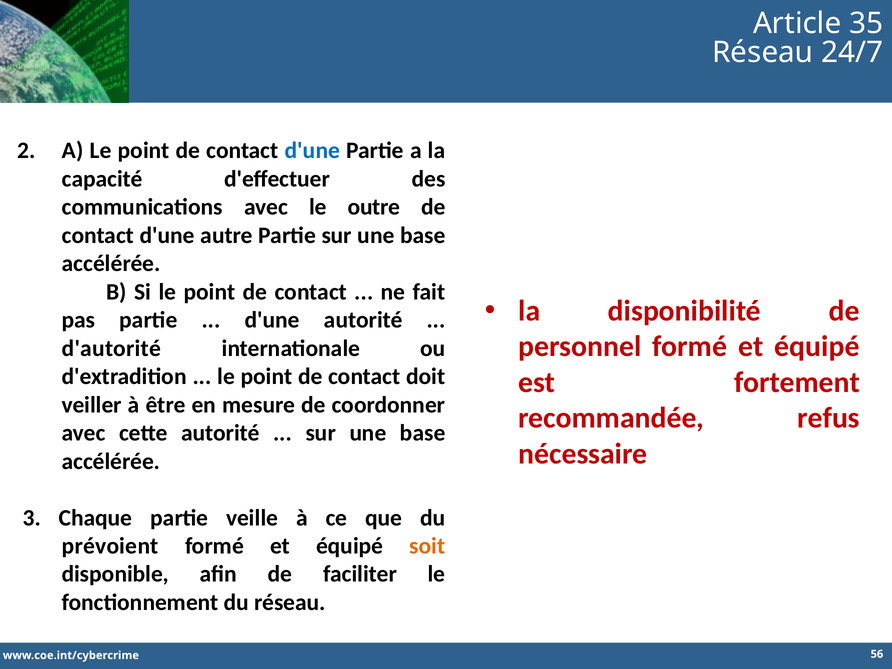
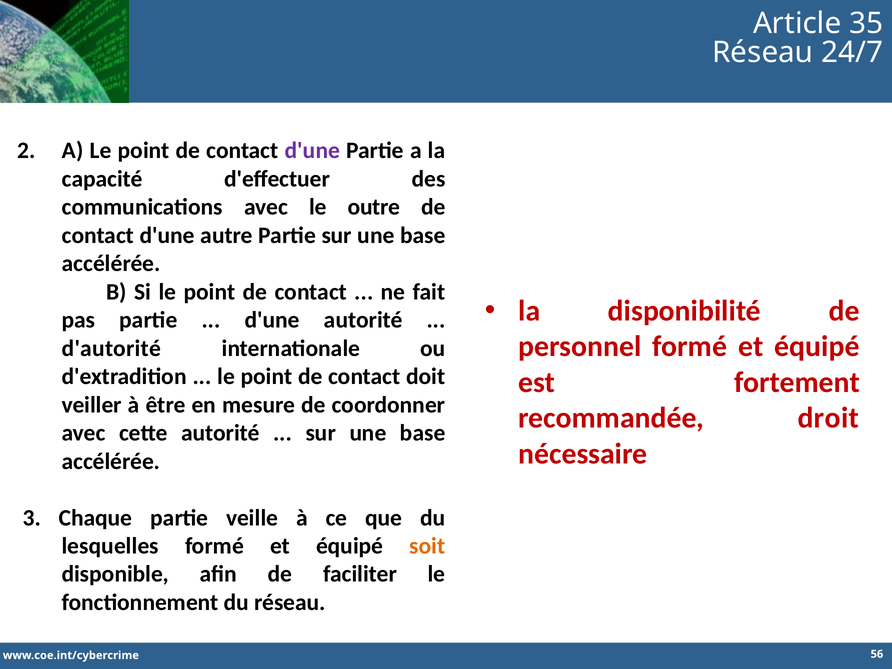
d'une at (312, 151) colour: blue -> purple
refus: refus -> droit
prévoient: prévoient -> lesquelles
